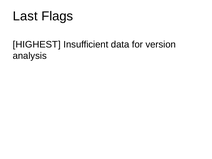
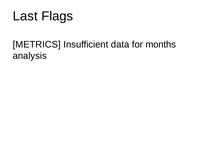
HIGHEST: HIGHEST -> METRICS
version: version -> months
